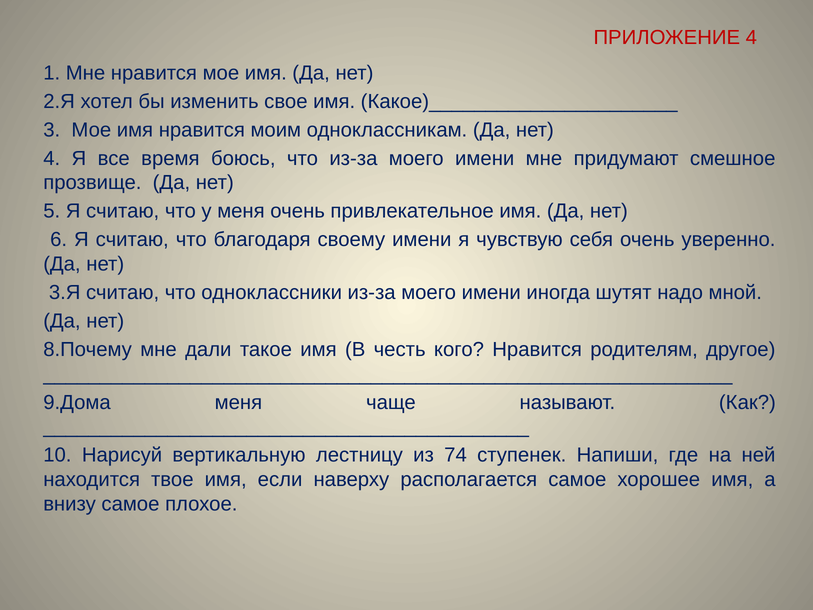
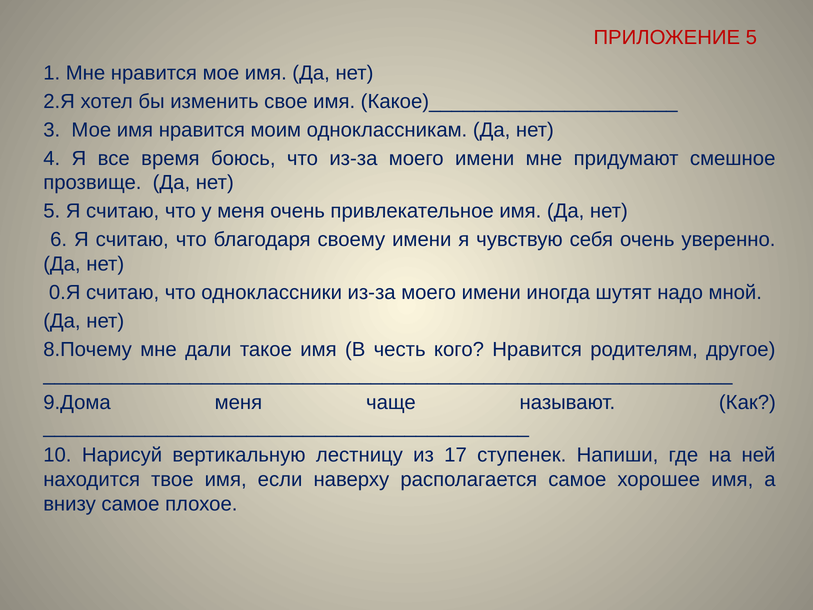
ПРИЛОЖЕНИЕ 4: 4 -> 5
3.Я: 3.Я -> 0.Я
74: 74 -> 17
